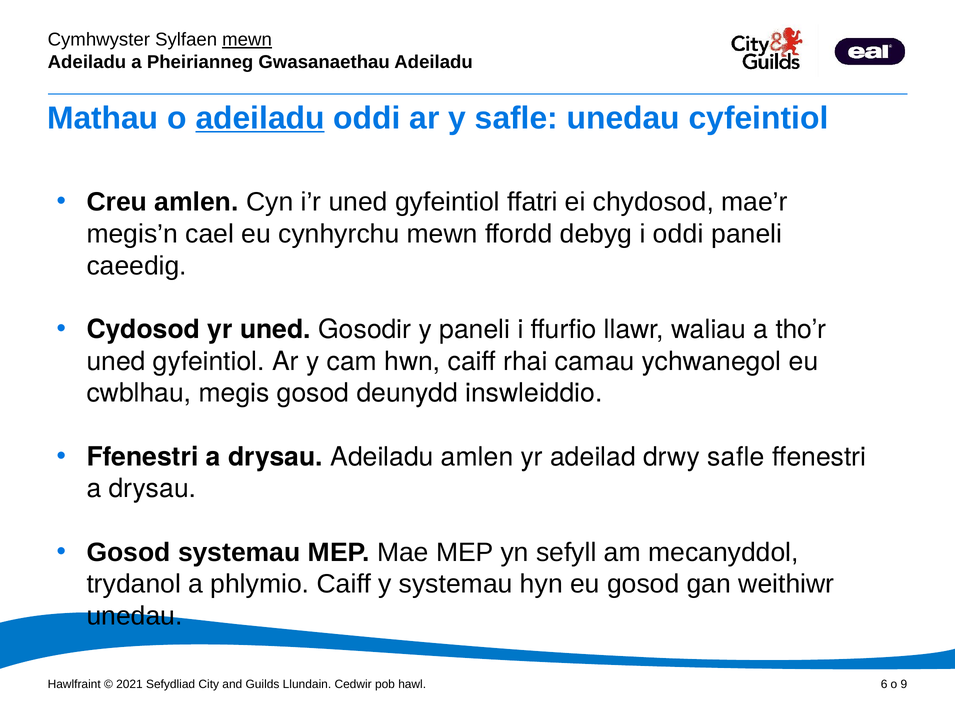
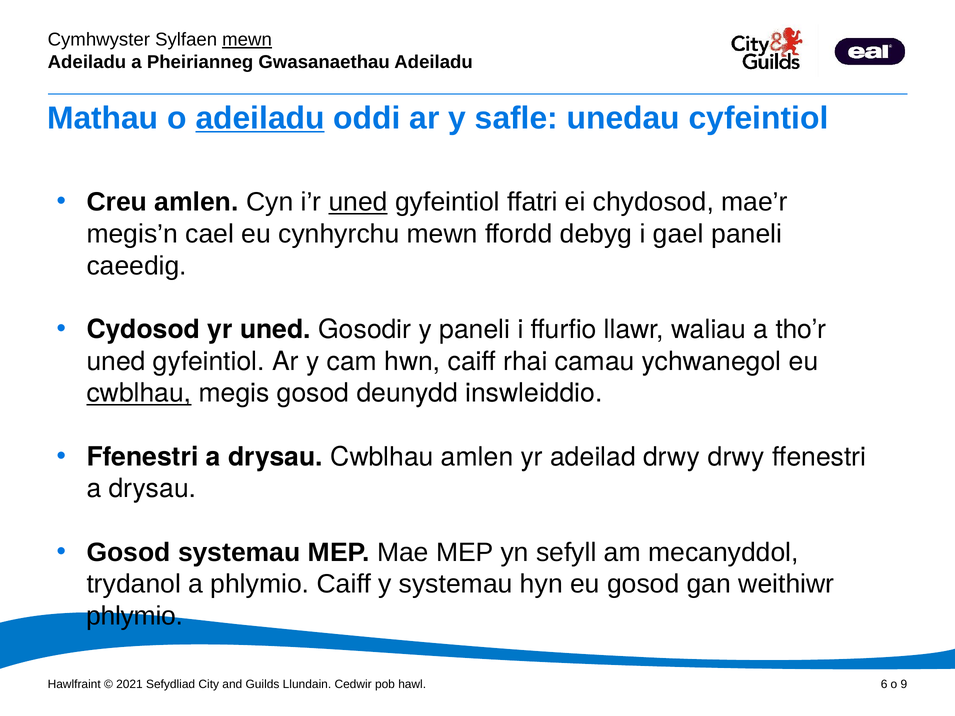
uned at (358, 202) underline: none -> present
i oddi: oddi -> gael
cwblhau at (139, 393) underline: none -> present
drysau Adeiladu: Adeiladu -> Cwblhau
drwy safle: safle -> drwy
unedau at (135, 616): unedau -> phlymio
